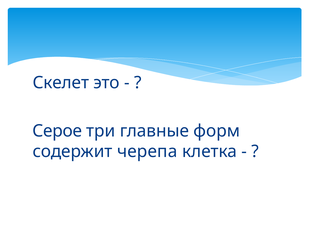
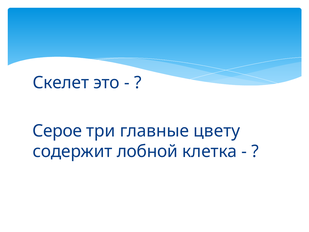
форм: форм -> цвету
черепа: черепа -> лобной
